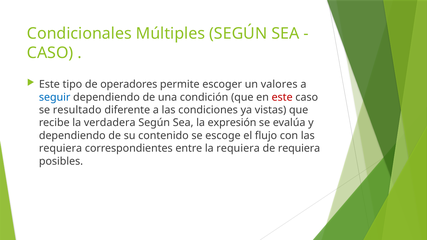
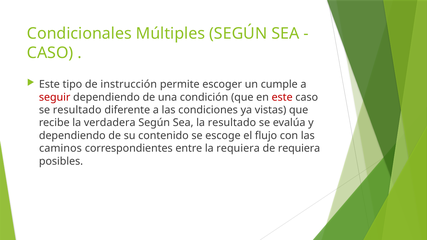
operadores: operadores -> instrucción
valores: valores -> cumple
seguir colour: blue -> red
la expresión: expresión -> resultado
requiera at (60, 148): requiera -> caminos
